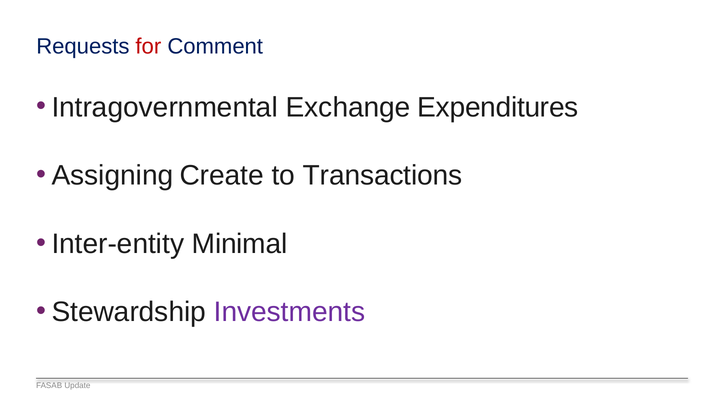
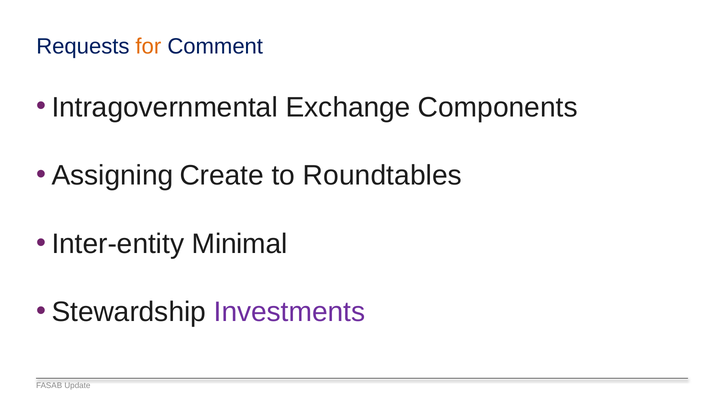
for colour: red -> orange
Expenditures: Expenditures -> Components
Transactions: Transactions -> Roundtables
